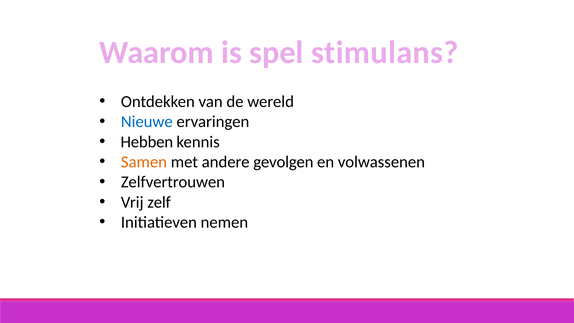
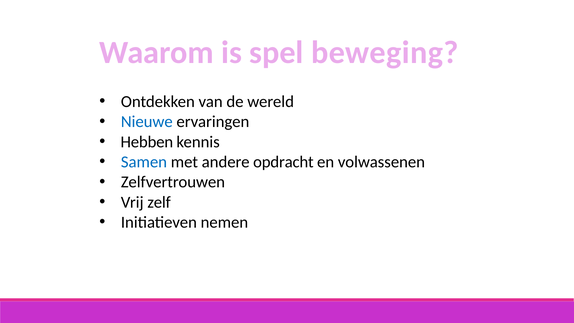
stimulans: stimulans -> beweging
Samen colour: orange -> blue
gevolgen: gevolgen -> opdracht
